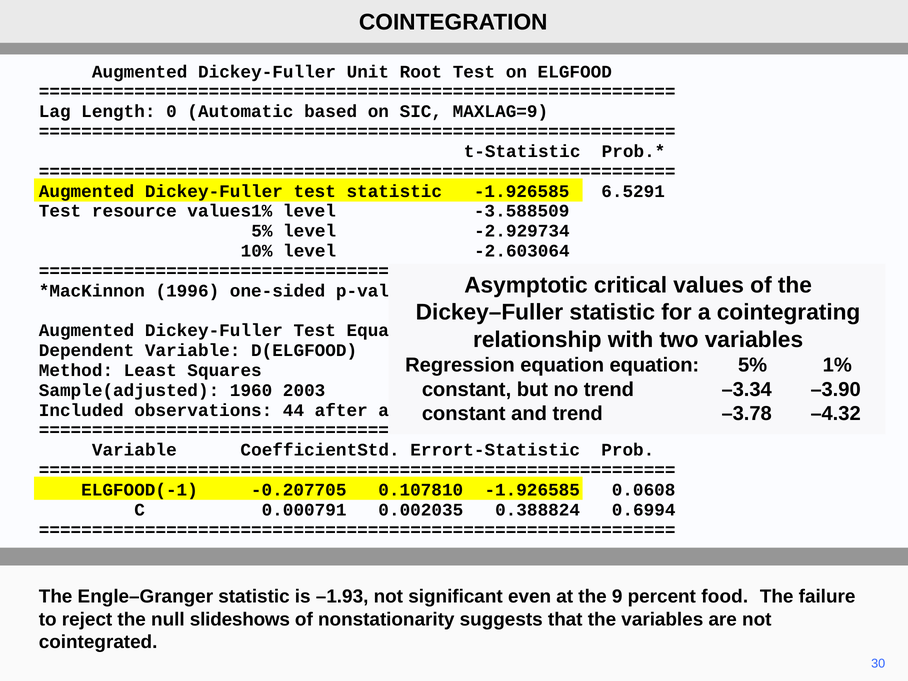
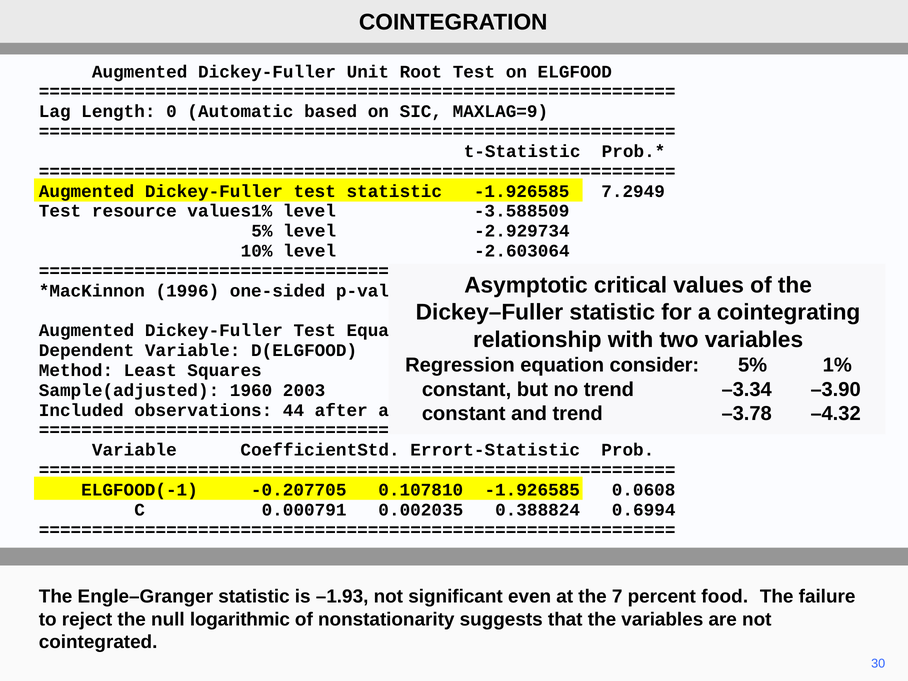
6.5291: 6.5291 -> 7.2949
equation equation: equation -> consider
9: 9 -> 7
slideshows: slideshows -> logarithmic
